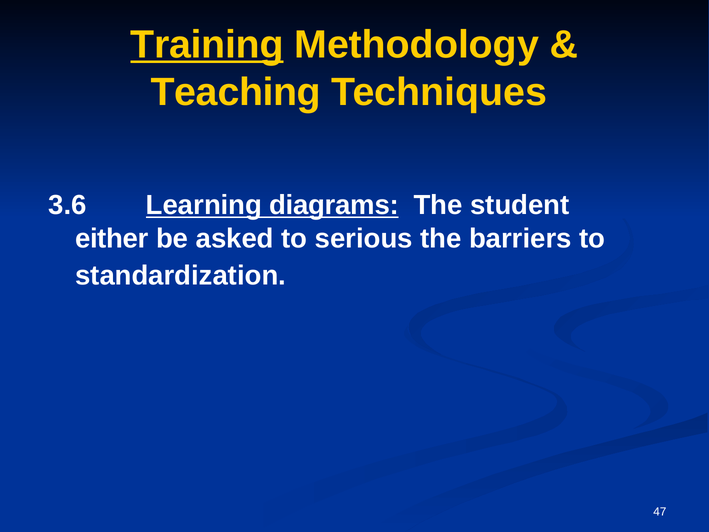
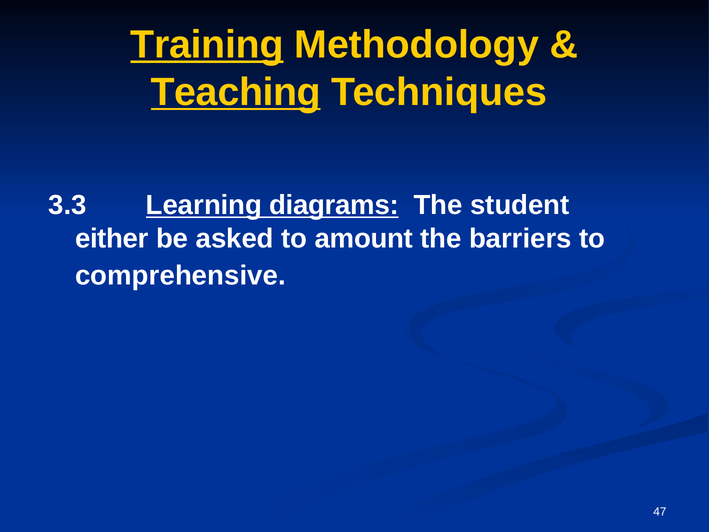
Teaching underline: none -> present
3.6: 3.6 -> 3.3
serious: serious -> amount
standardization: standardization -> comprehensive
